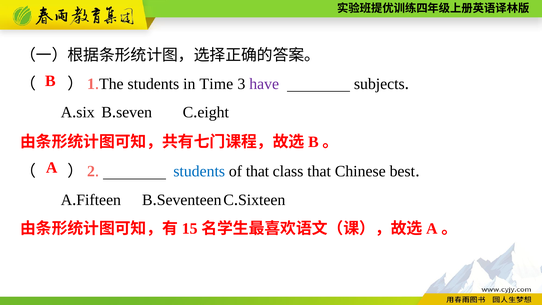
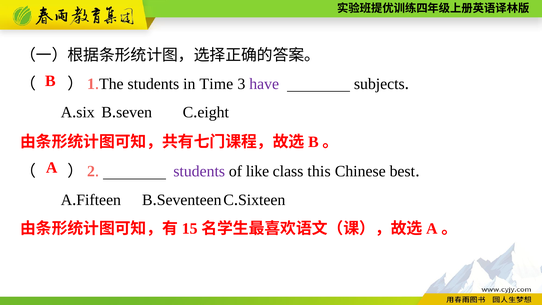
students at (199, 171) colour: blue -> purple
of that: that -> like
class that: that -> this
